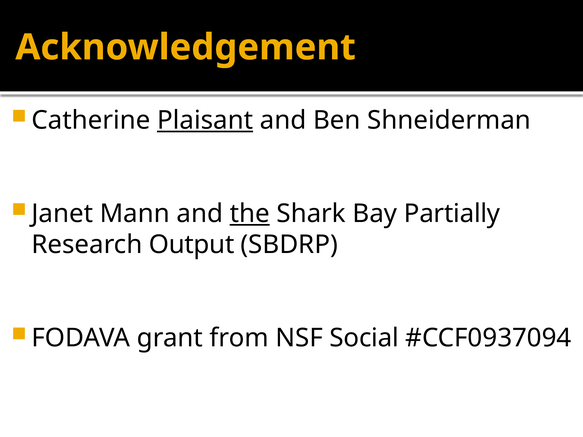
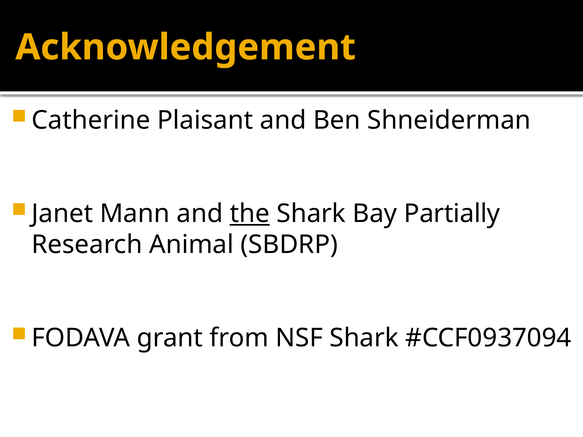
Plaisant underline: present -> none
Output: Output -> Animal
NSF Social: Social -> Shark
